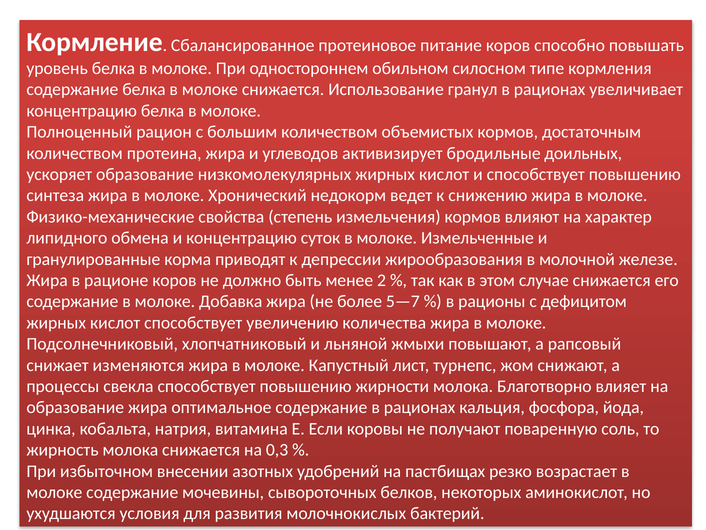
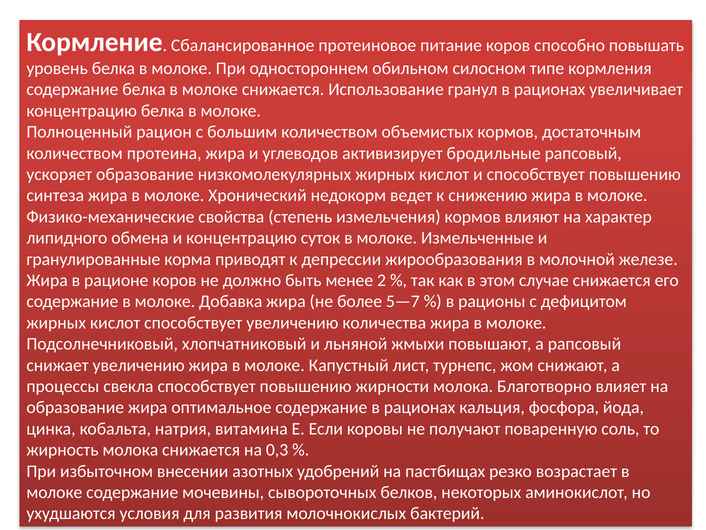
бродильные доильных: доильных -> рапсовый
снижает изменяются: изменяются -> увеличению
